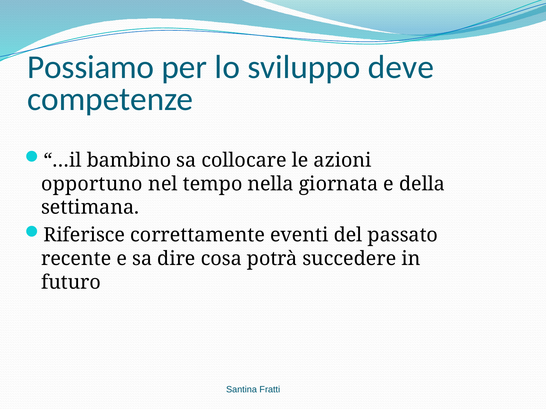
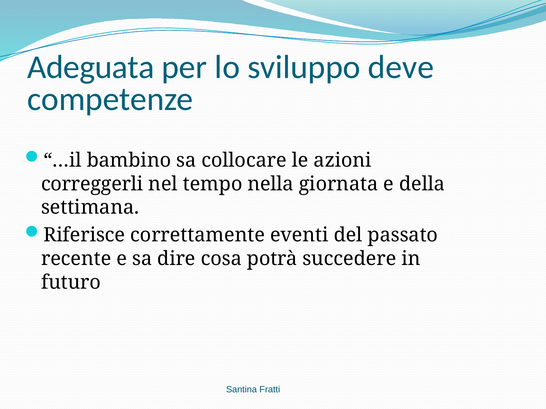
Possiamo: Possiamo -> Adeguata
opportuno: opportuno -> correggerli
